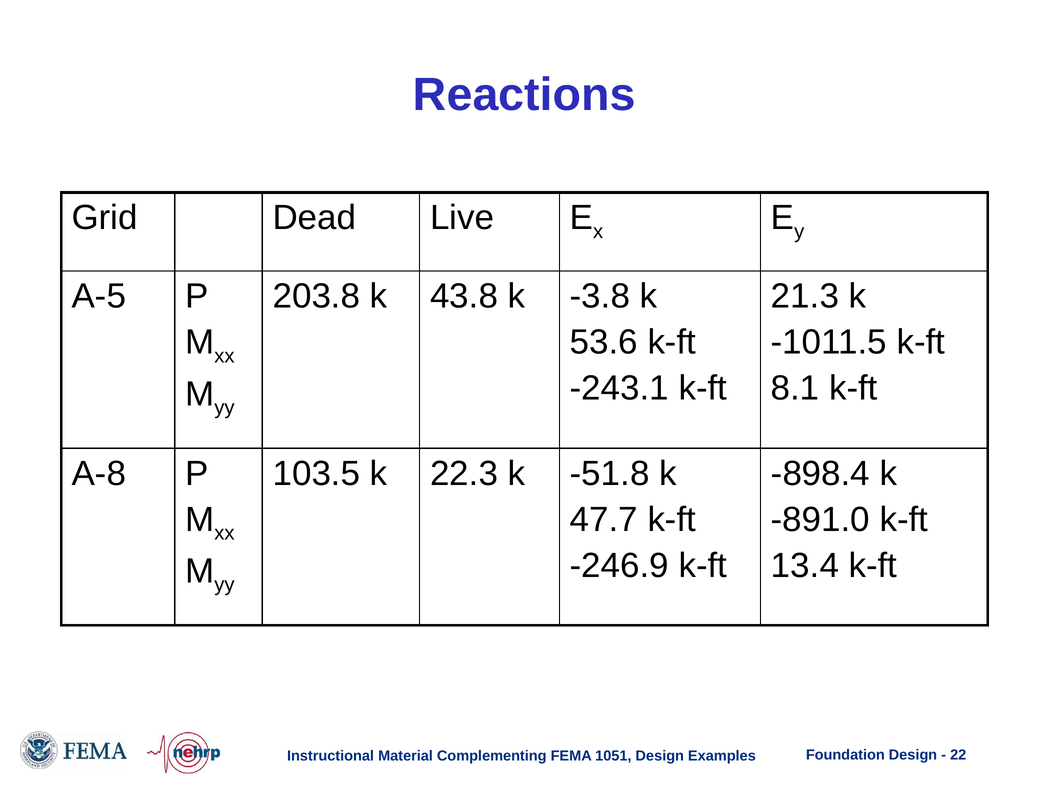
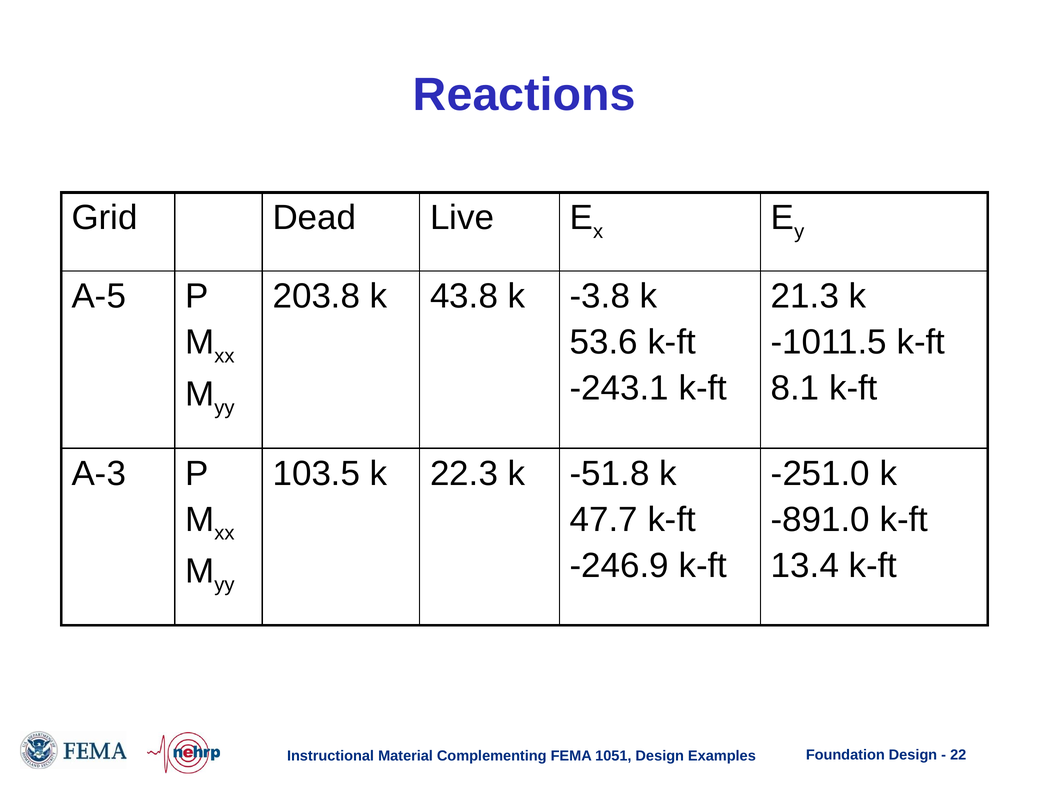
A-8: A-8 -> A-3
-898.4: -898.4 -> -251.0
